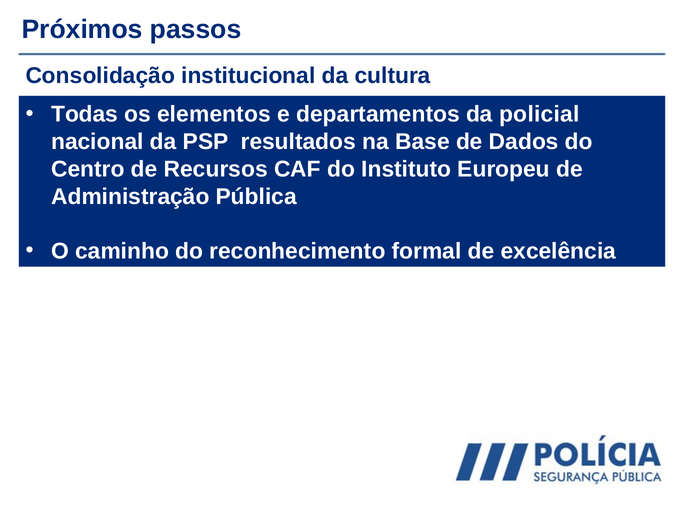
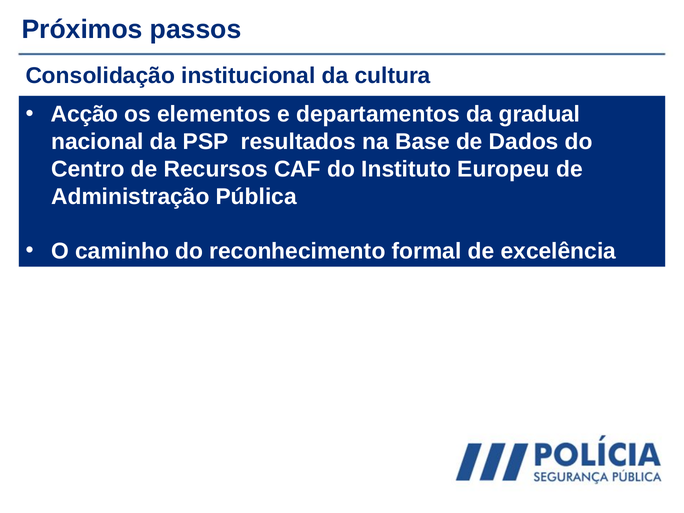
Todas: Todas -> Acção
policial: policial -> gradual
